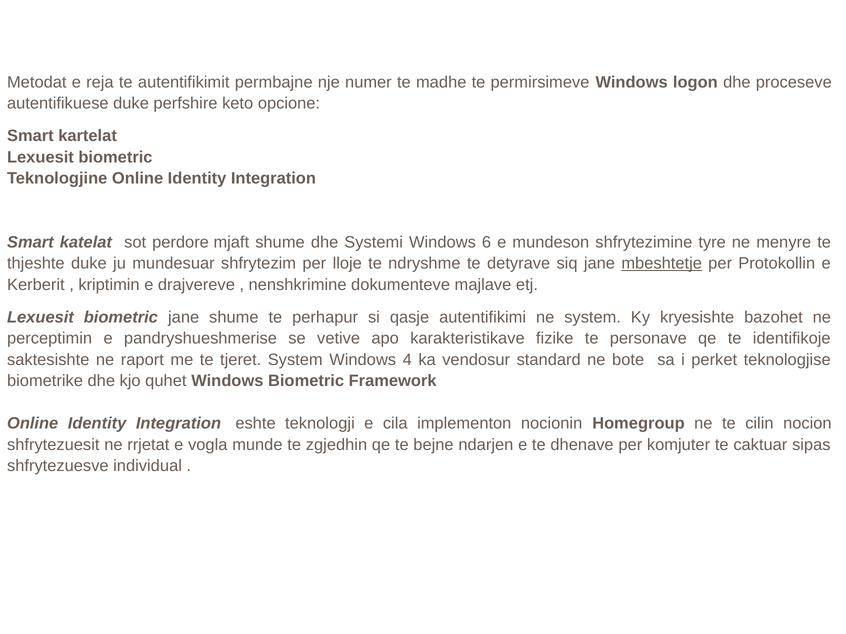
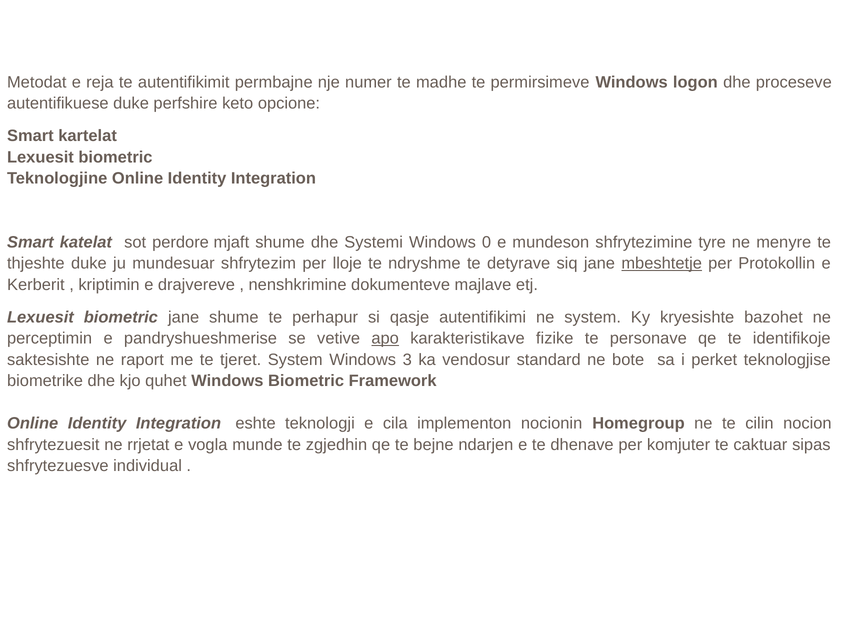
6: 6 -> 0
apo underline: none -> present
4: 4 -> 3
